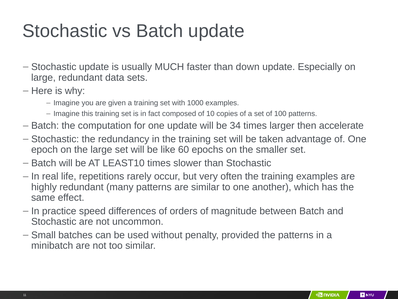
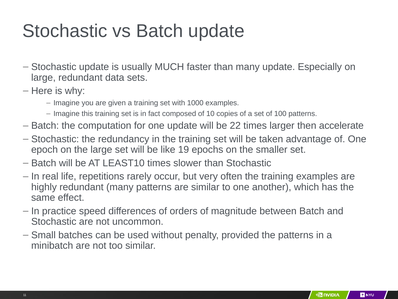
than down: down -> many
34: 34 -> 22
60: 60 -> 19
